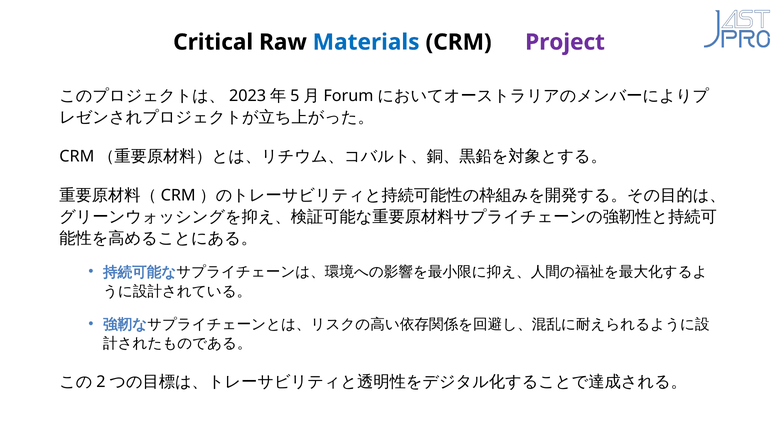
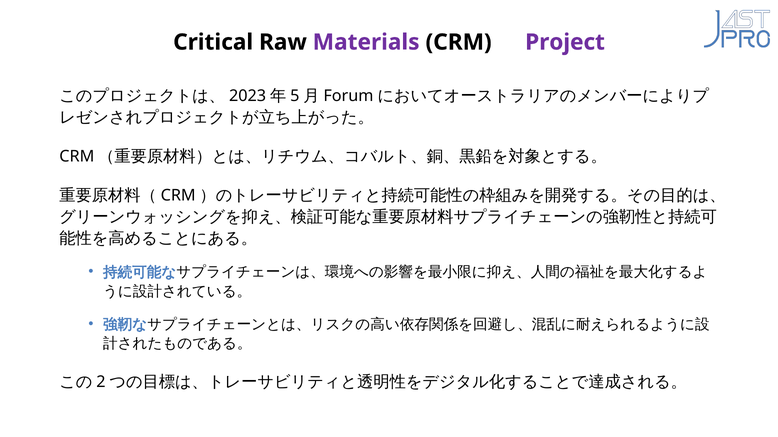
Materials colour: blue -> purple
